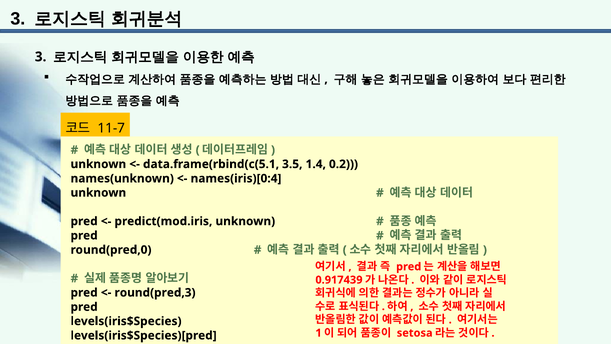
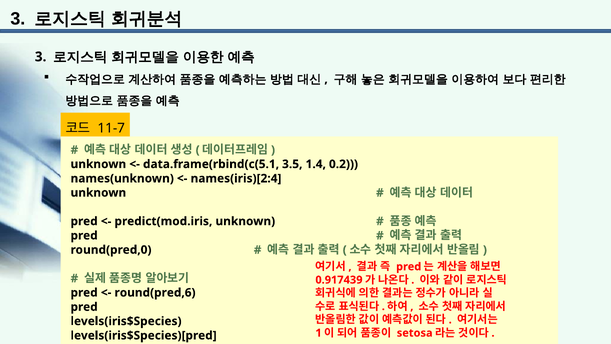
names(iris)[0:4: names(iris)[0:4 -> names(iris)[2:4
round(pred,3: round(pred,3 -> round(pred,6
